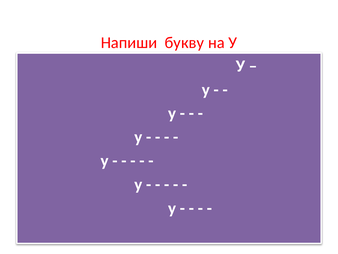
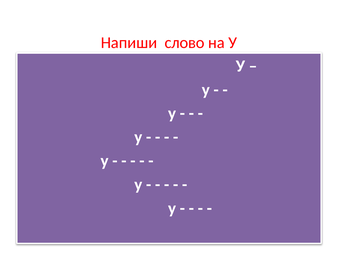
букву: букву -> слово
